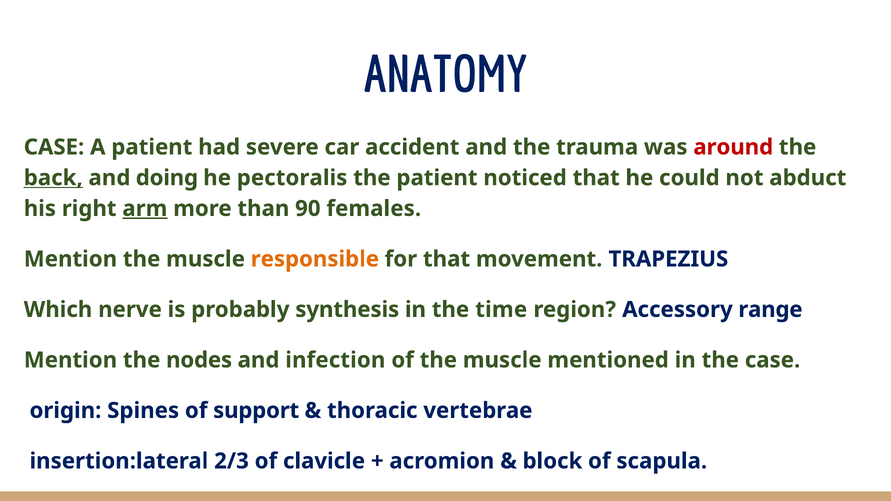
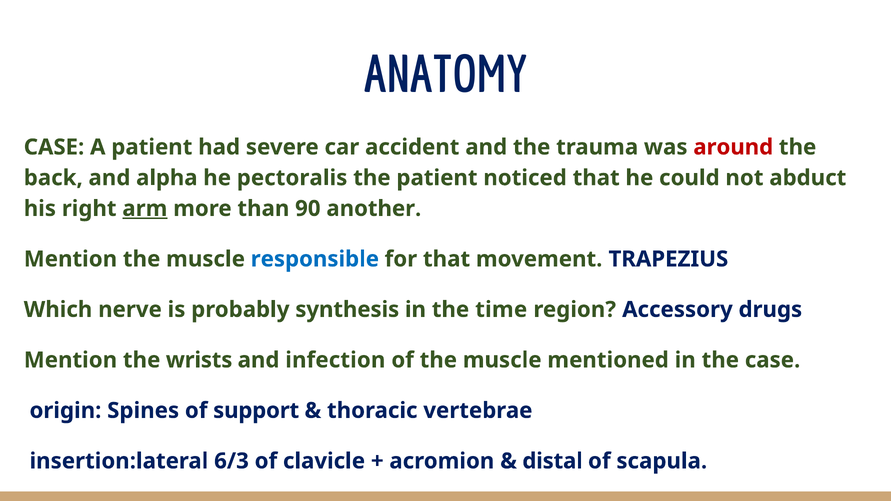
back underline: present -> none
doing: doing -> alpha
females: females -> another
responsible colour: orange -> blue
range: range -> drugs
nodes: nodes -> wrists
2/3: 2/3 -> 6/3
block: block -> distal
